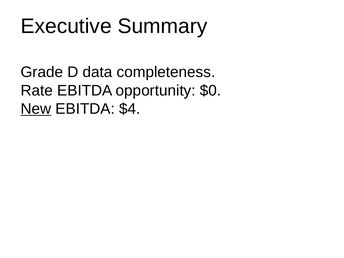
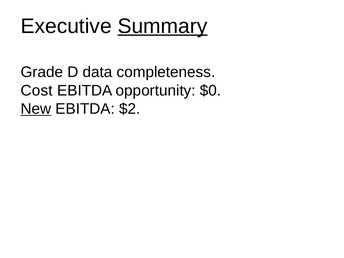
Summary underline: none -> present
Rate: Rate -> Cost
$4: $4 -> $2
